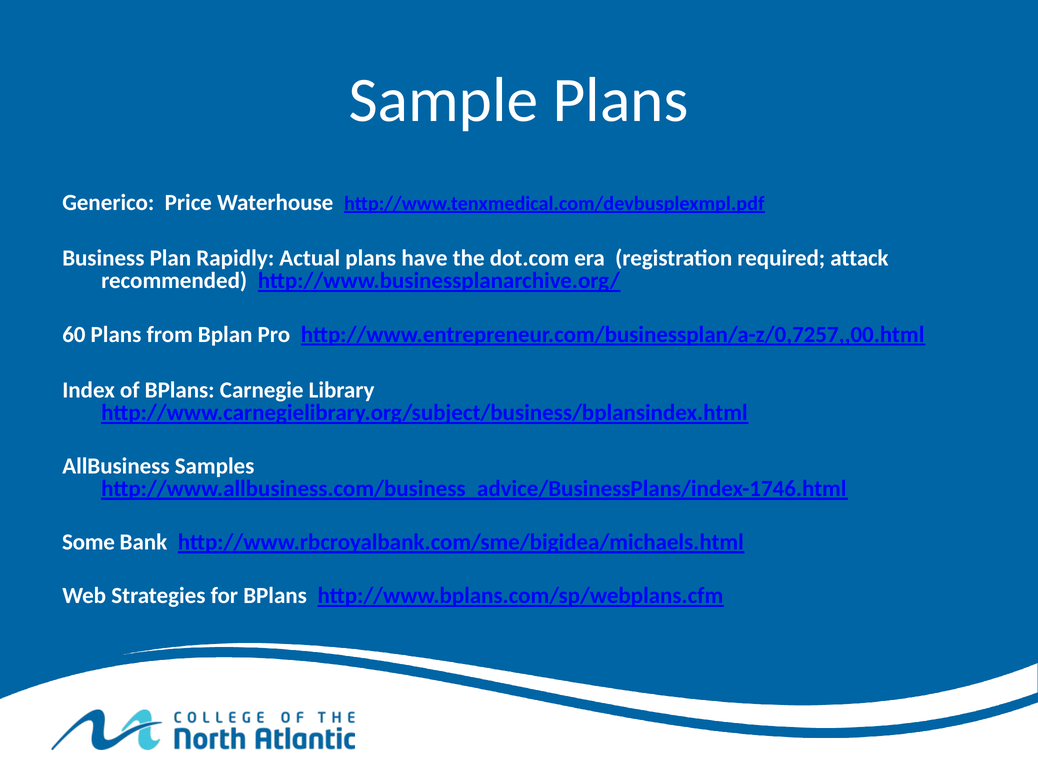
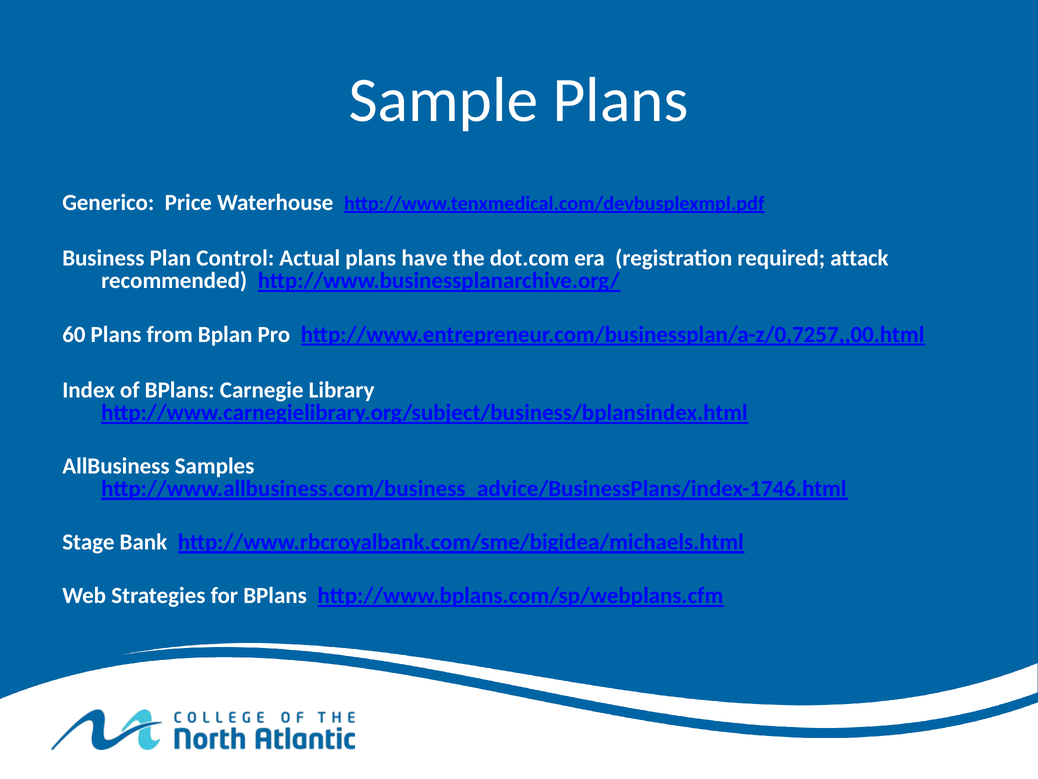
Rapidly: Rapidly -> Control
Some: Some -> Stage
